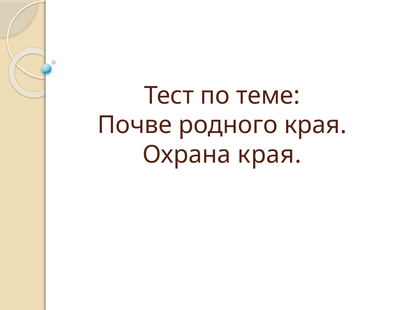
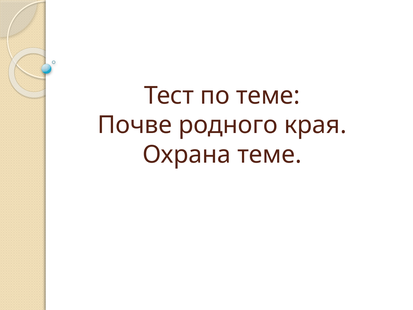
Охрана края: края -> теме
